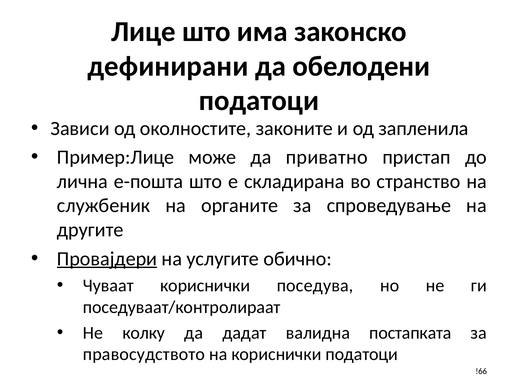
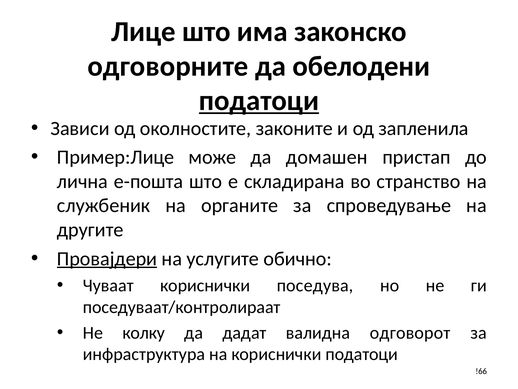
дефинирани: дефинирани -> одговорните
податоци at (259, 101) underline: none -> present
приватно: приватно -> домашен
постапката: постапката -> одговорот
правосудството: правосудството -> инфраструктура
